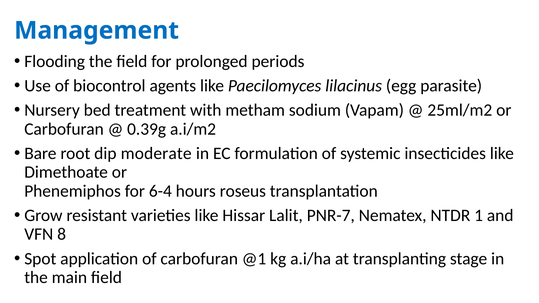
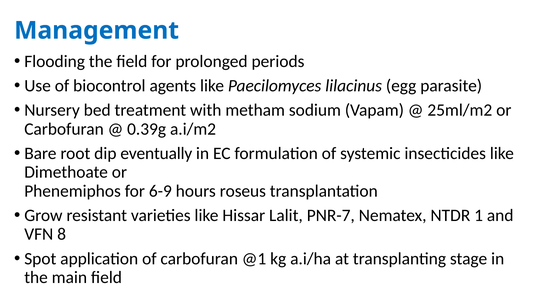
moderate: moderate -> eventually
6-4: 6-4 -> 6-9
